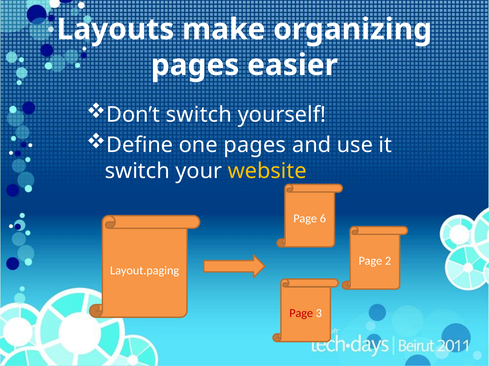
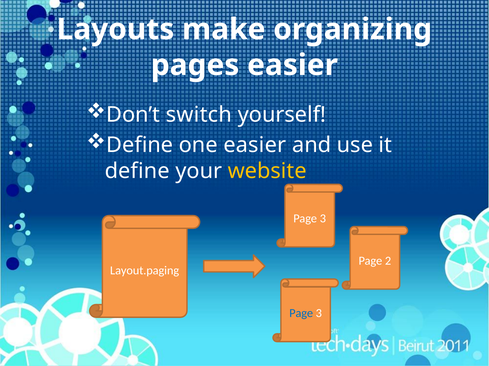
one pages: pages -> easier
switch at (137, 171): switch -> define
6 at (323, 219): 6 -> 3
Page at (301, 314) colour: red -> blue
